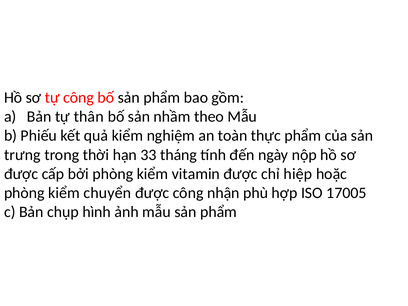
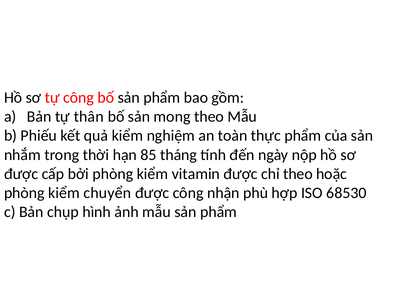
nhầm: nhầm -> mong
trưng: trưng -> nhắm
33: 33 -> 85
chỉ hiệp: hiệp -> theo
17005: 17005 -> 68530
